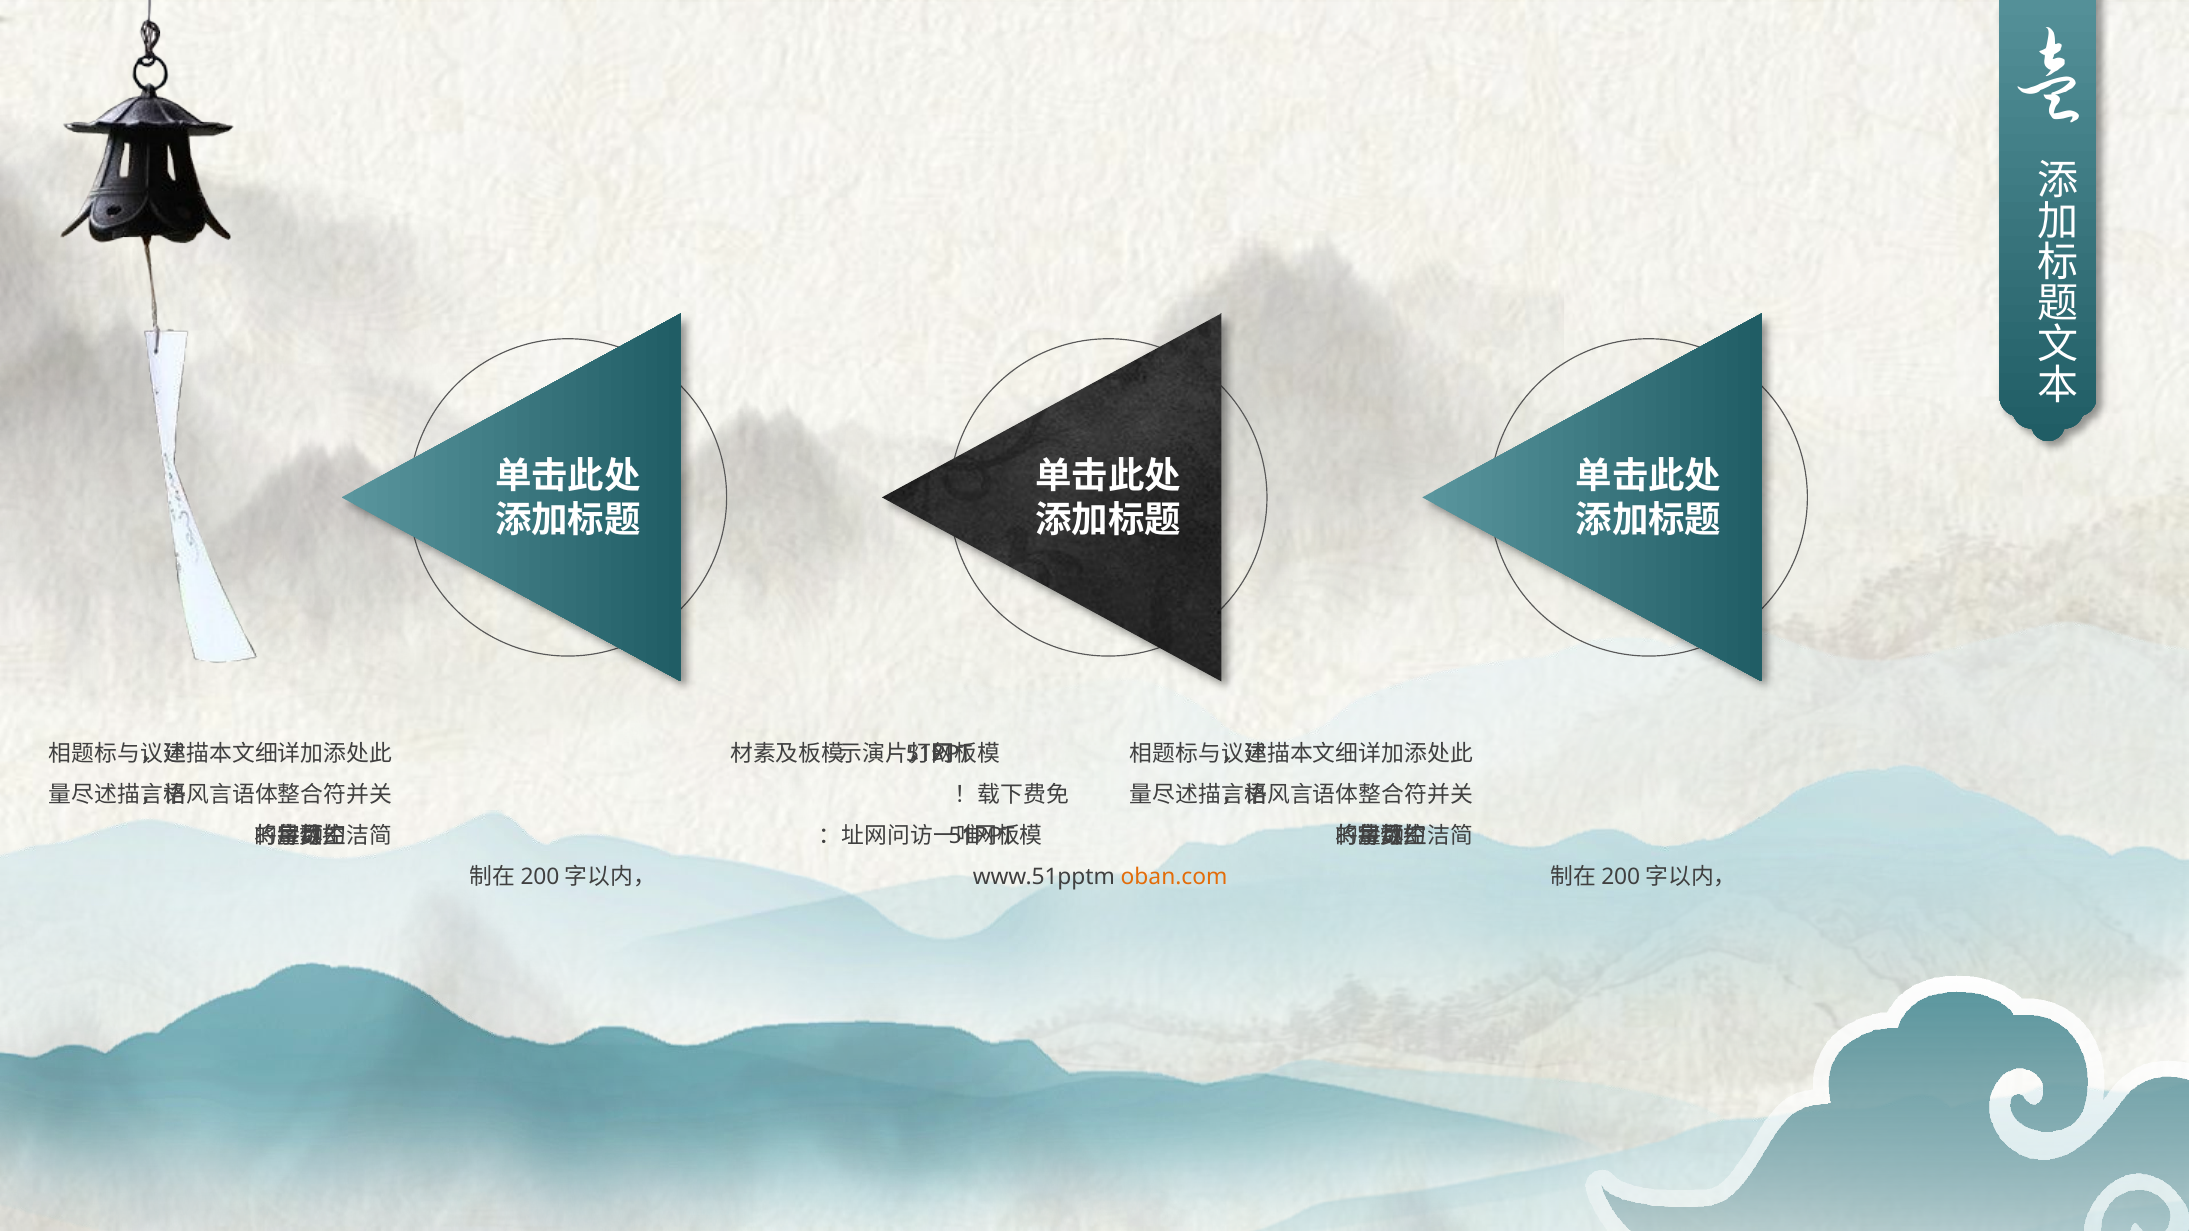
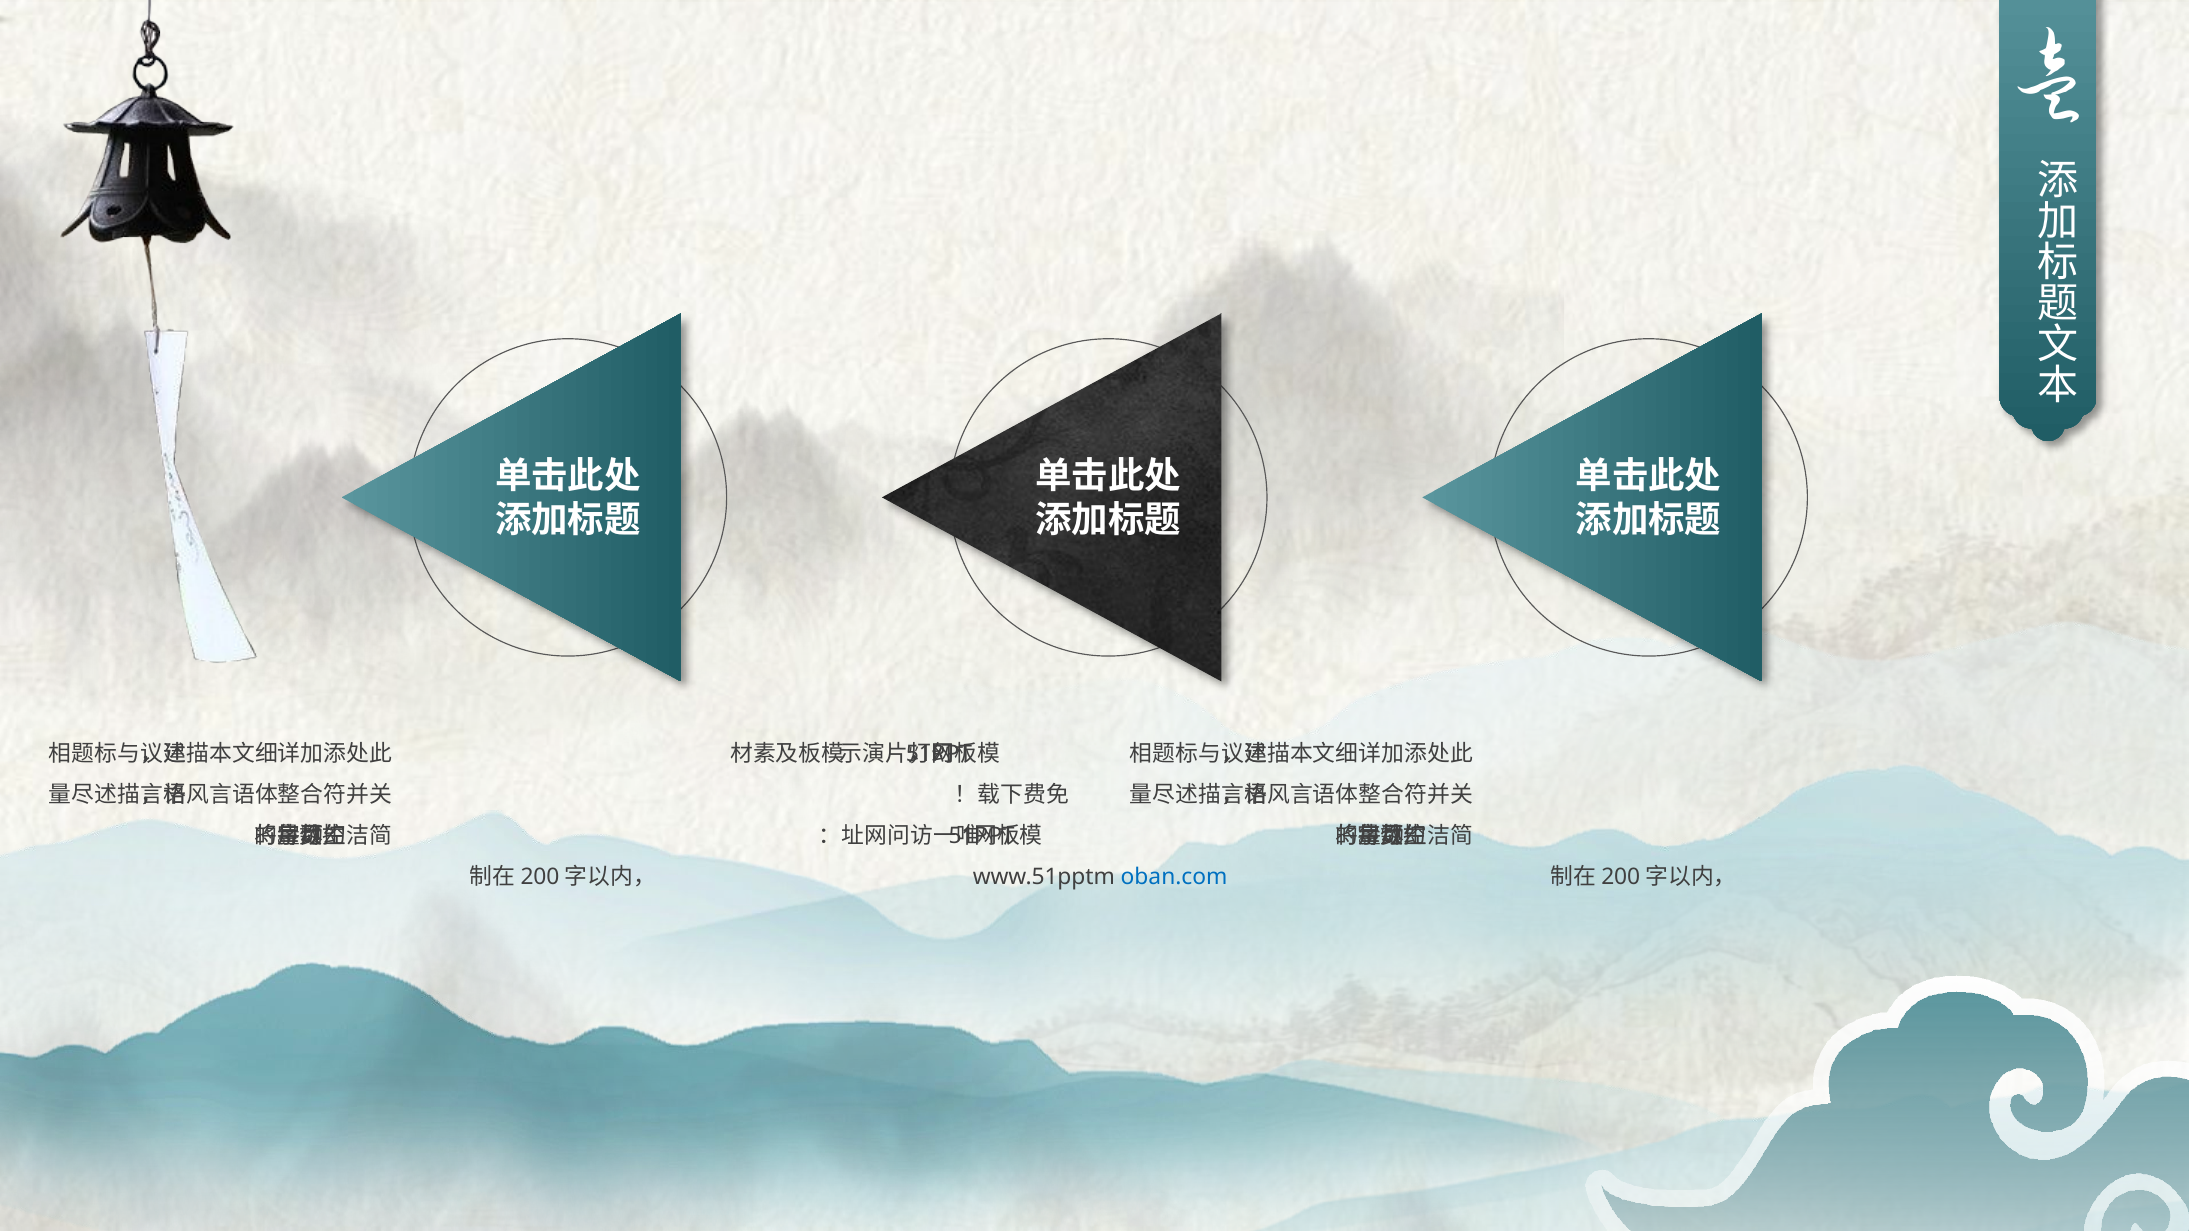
oban.com colour: orange -> blue
